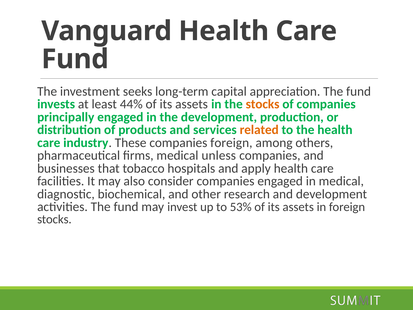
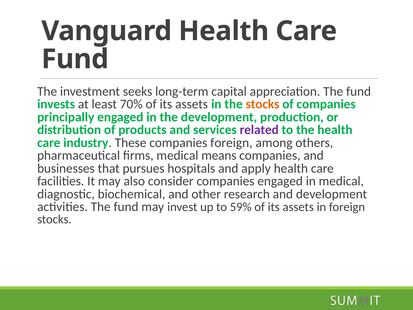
44%: 44% -> 70%
related colour: orange -> purple
unless: unless -> means
tobacco: tobacco -> pursues
53%: 53% -> 59%
